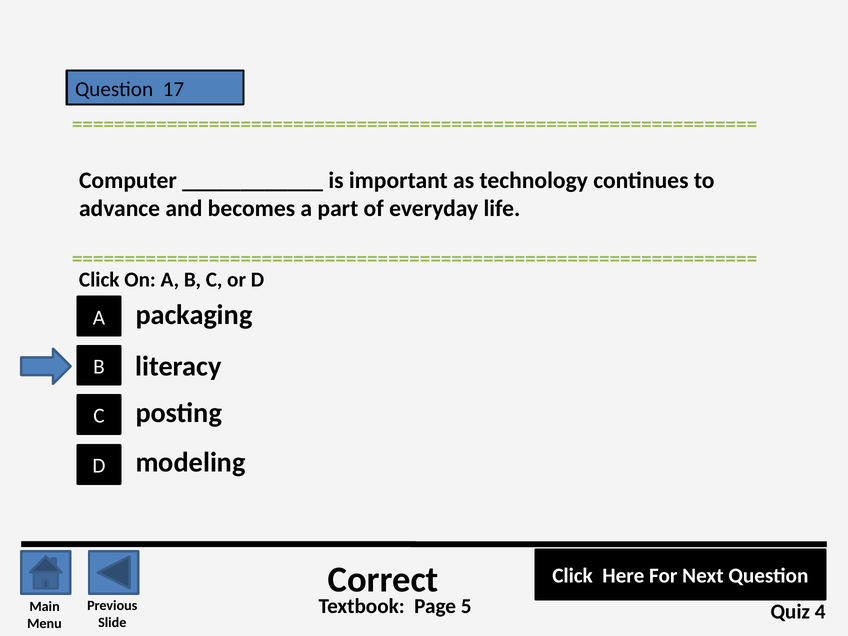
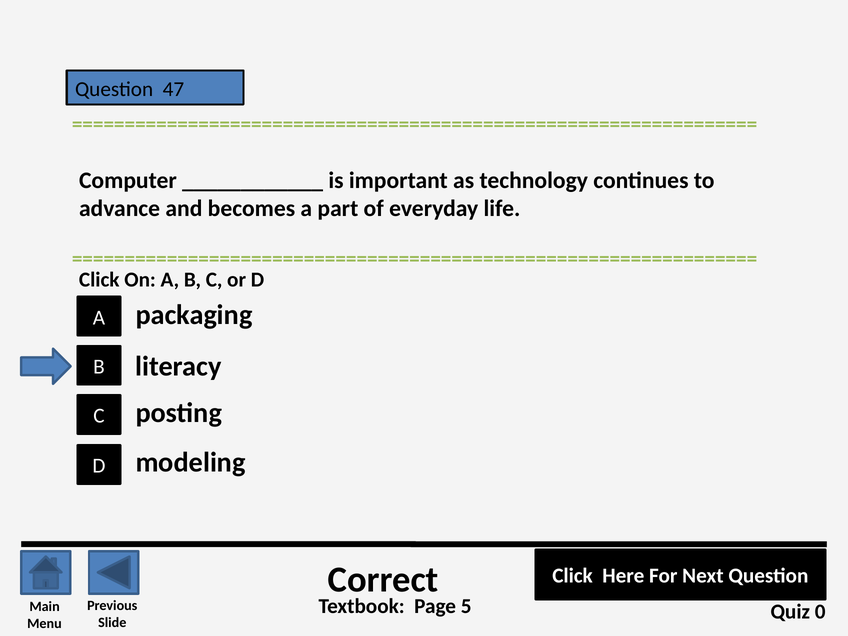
17: 17 -> 47
4: 4 -> 0
